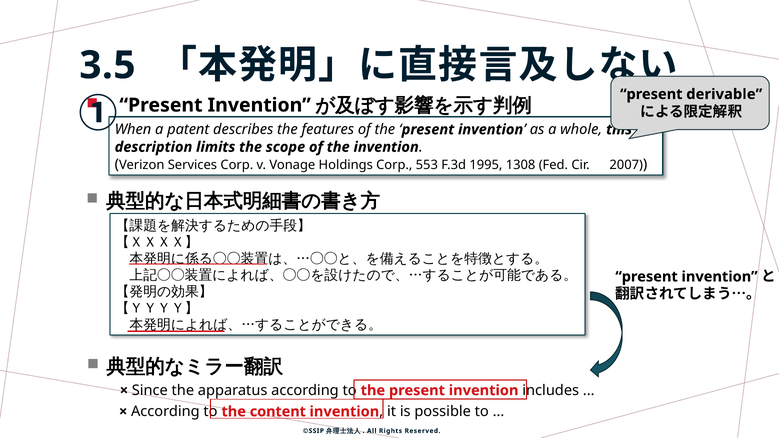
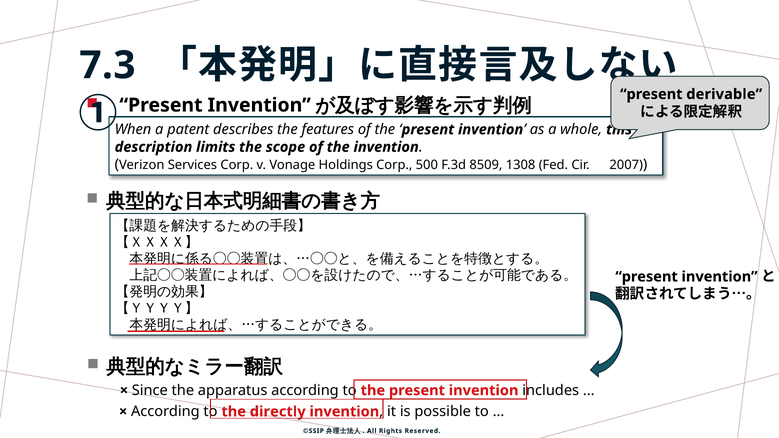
3.5: 3.5 -> 7.3
553: 553 -> 500
1995: 1995 -> 8509
content: content -> directly
